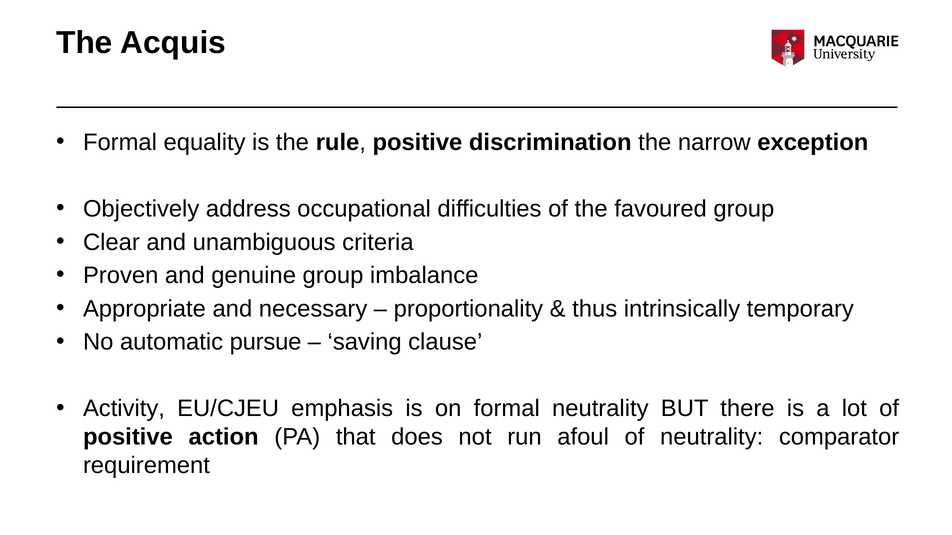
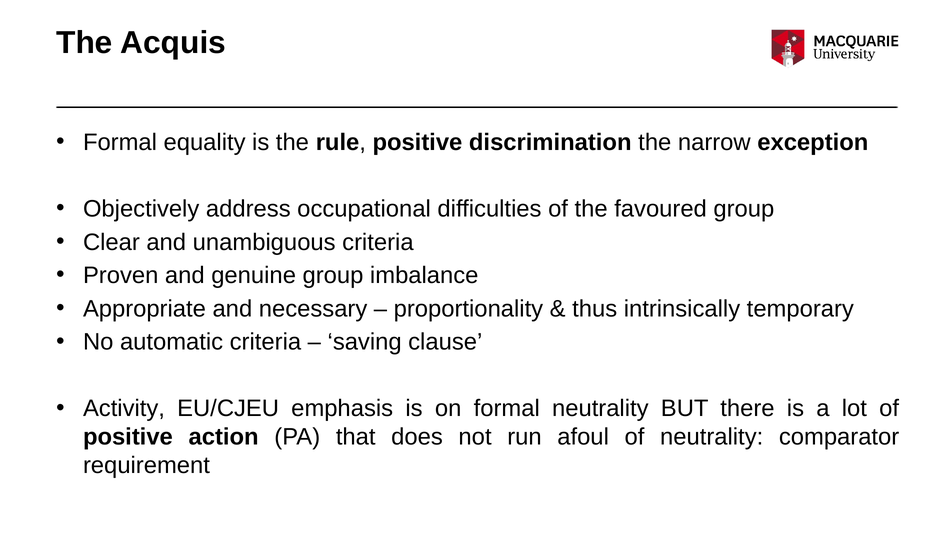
automatic pursue: pursue -> criteria
